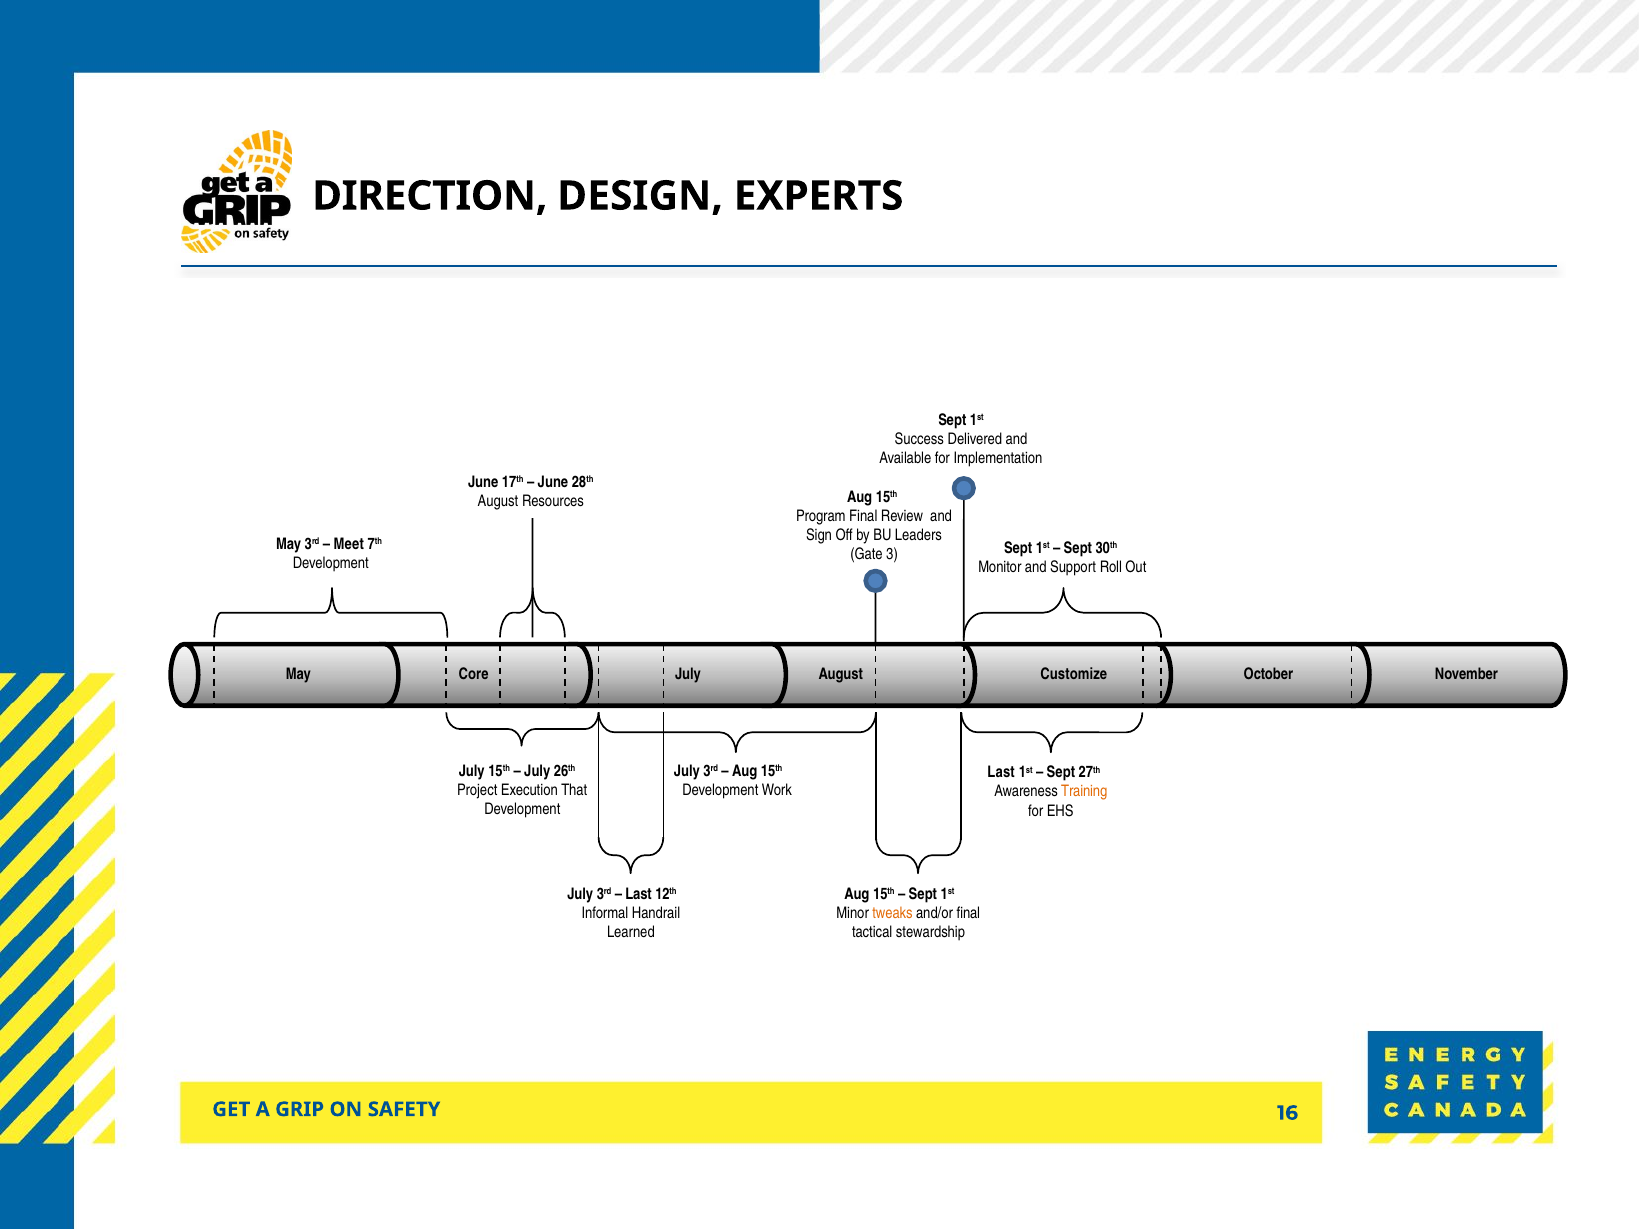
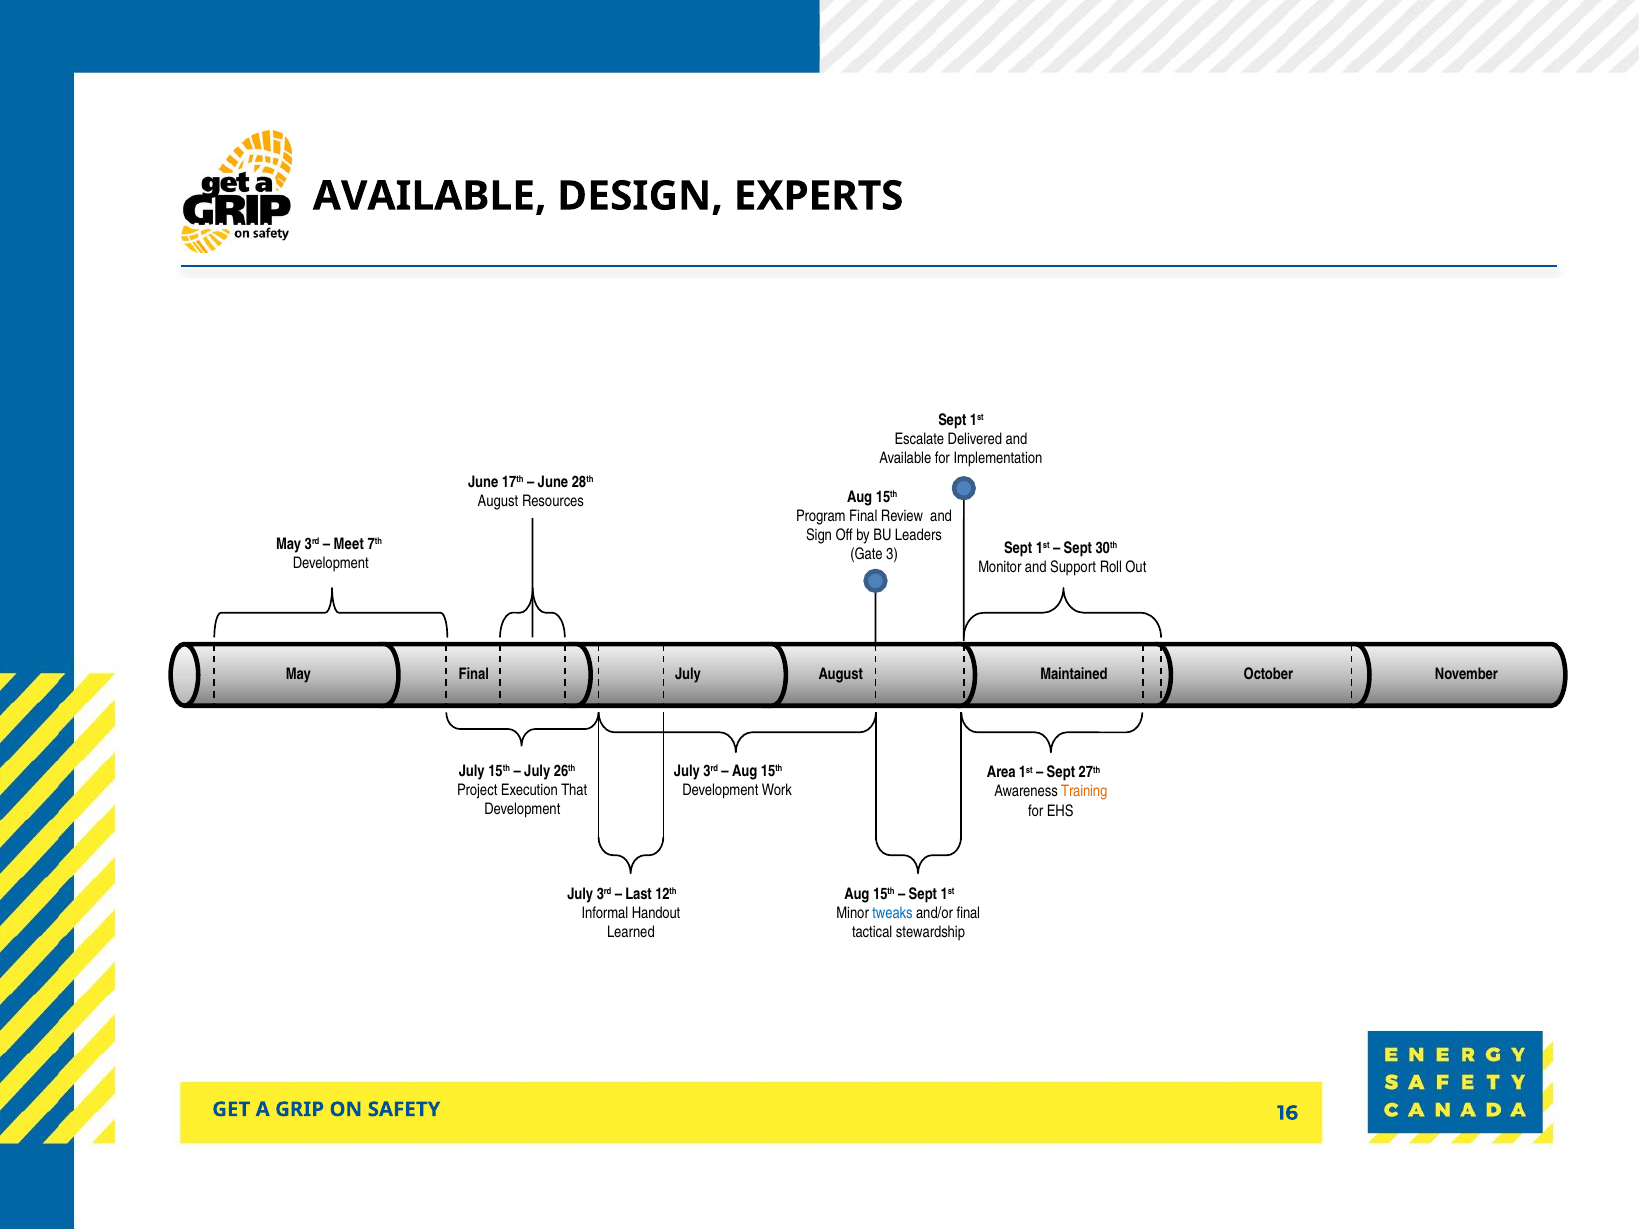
DIRECTION at (430, 196): DIRECTION -> AVAILABLE
Success: Success -> Escalate
May Core: Core -> Final
Customize: Customize -> Maintained
Last at (1001, 773): Last -> Area
Handrail: Handrail -> Handout
tweaks colour: orange -> blue
